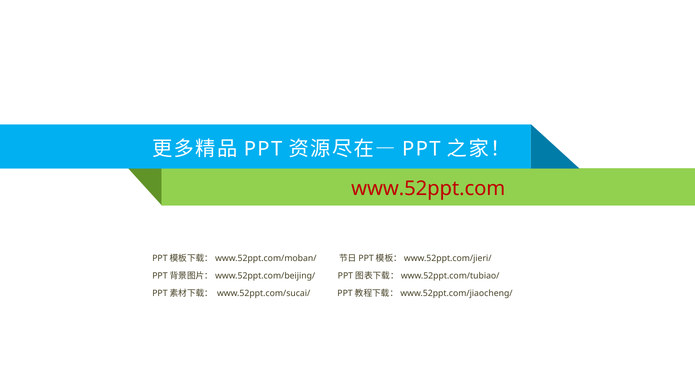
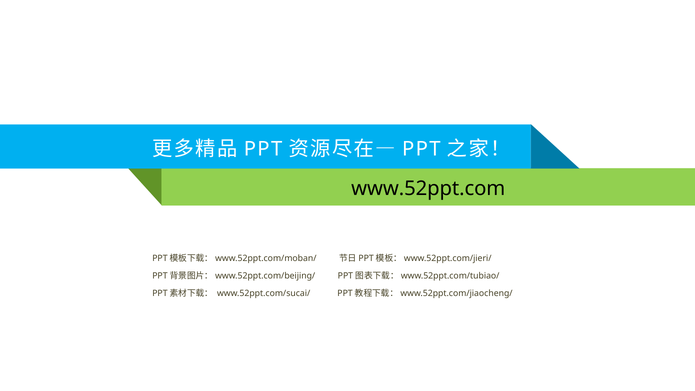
www.52ppt.com colour: red -> black
